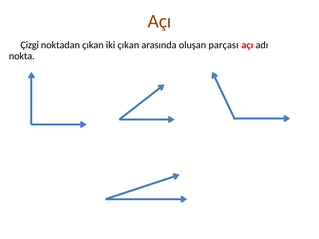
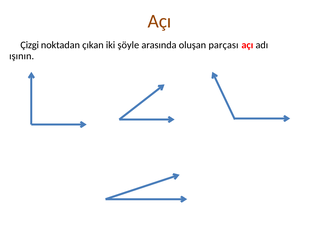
iki çıkan: çıkan -> şöyle
nokta: nokta -> ışının
